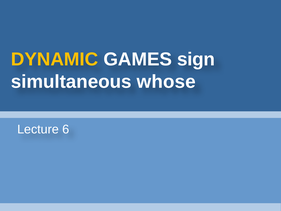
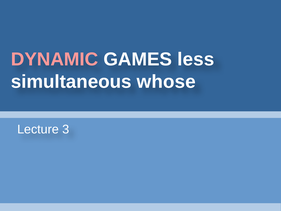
DYNAMIC colour: yellow -> pink
sign: sign -> less
6: 6 -> 3
